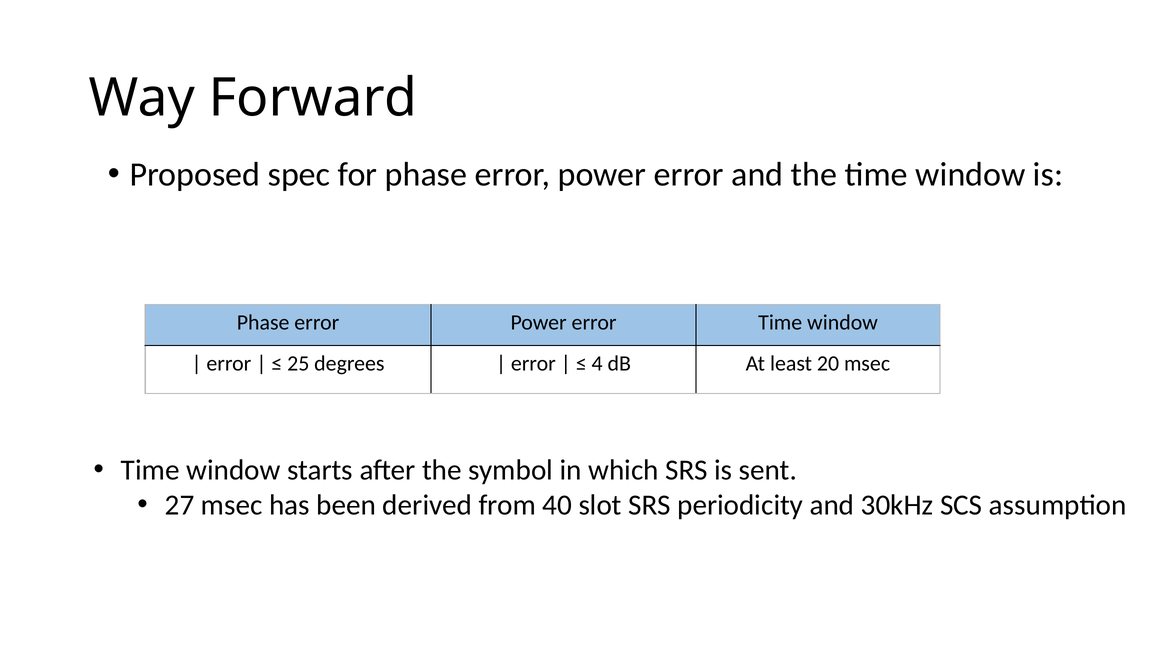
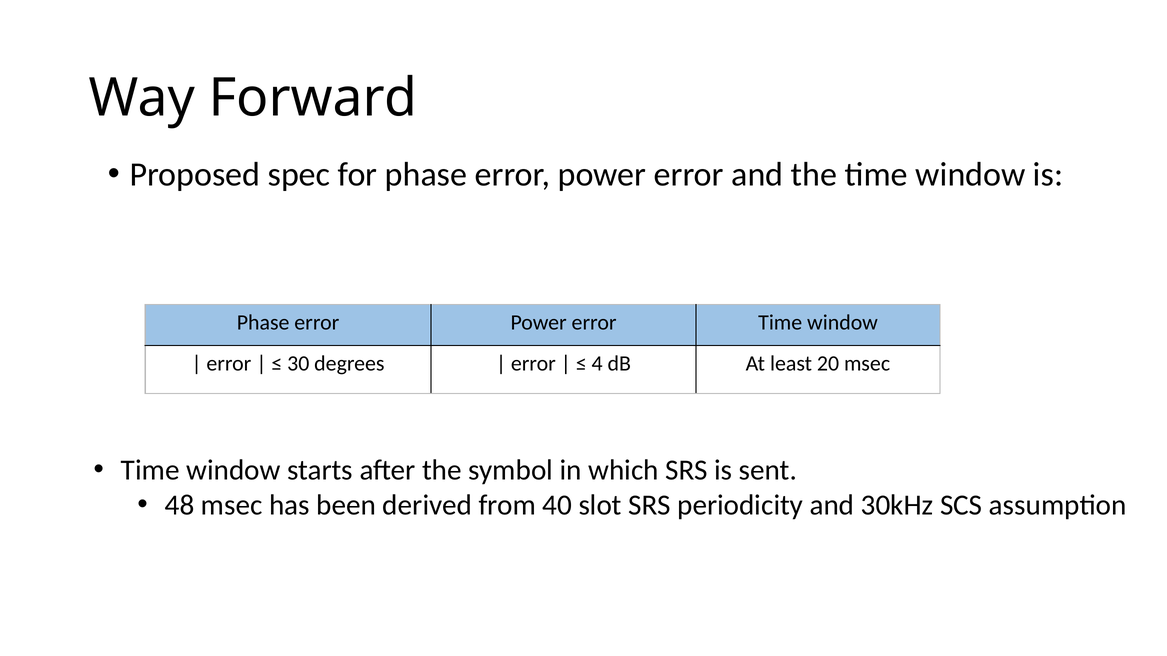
25: 25 -> 30
27: 27 -> 48
